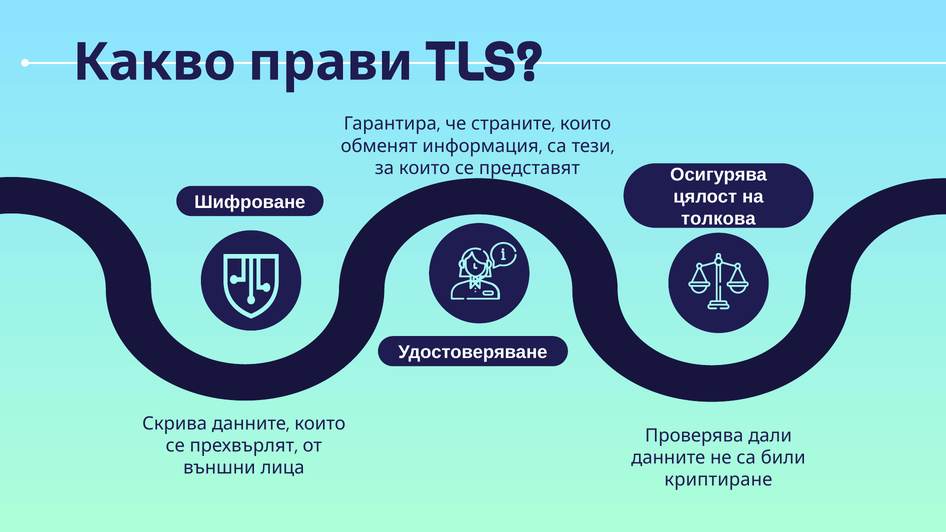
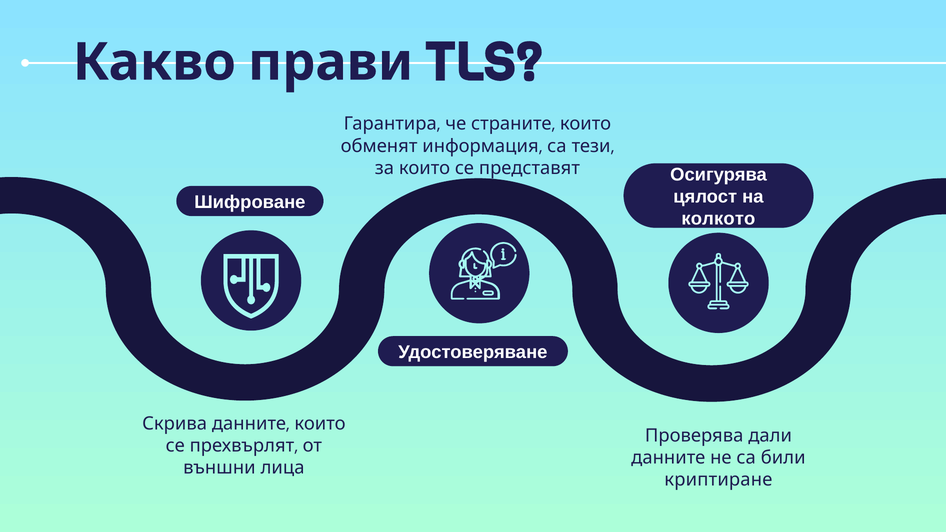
толкова: толкова -> колкото
